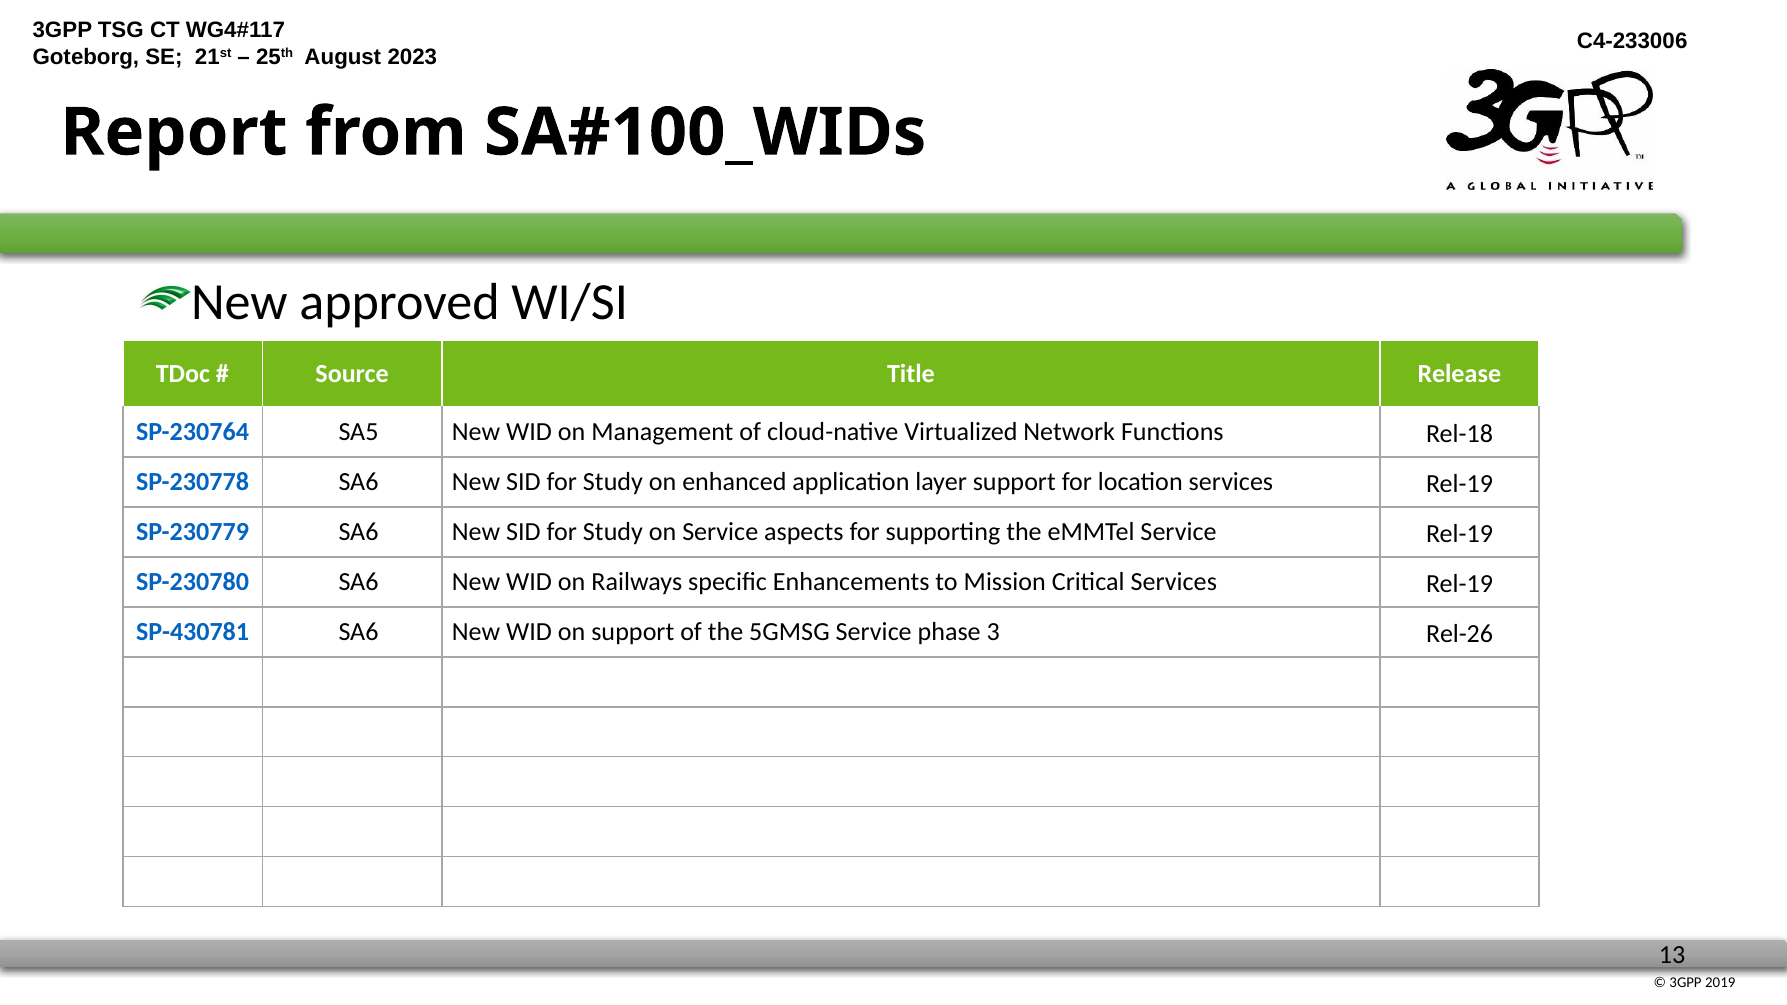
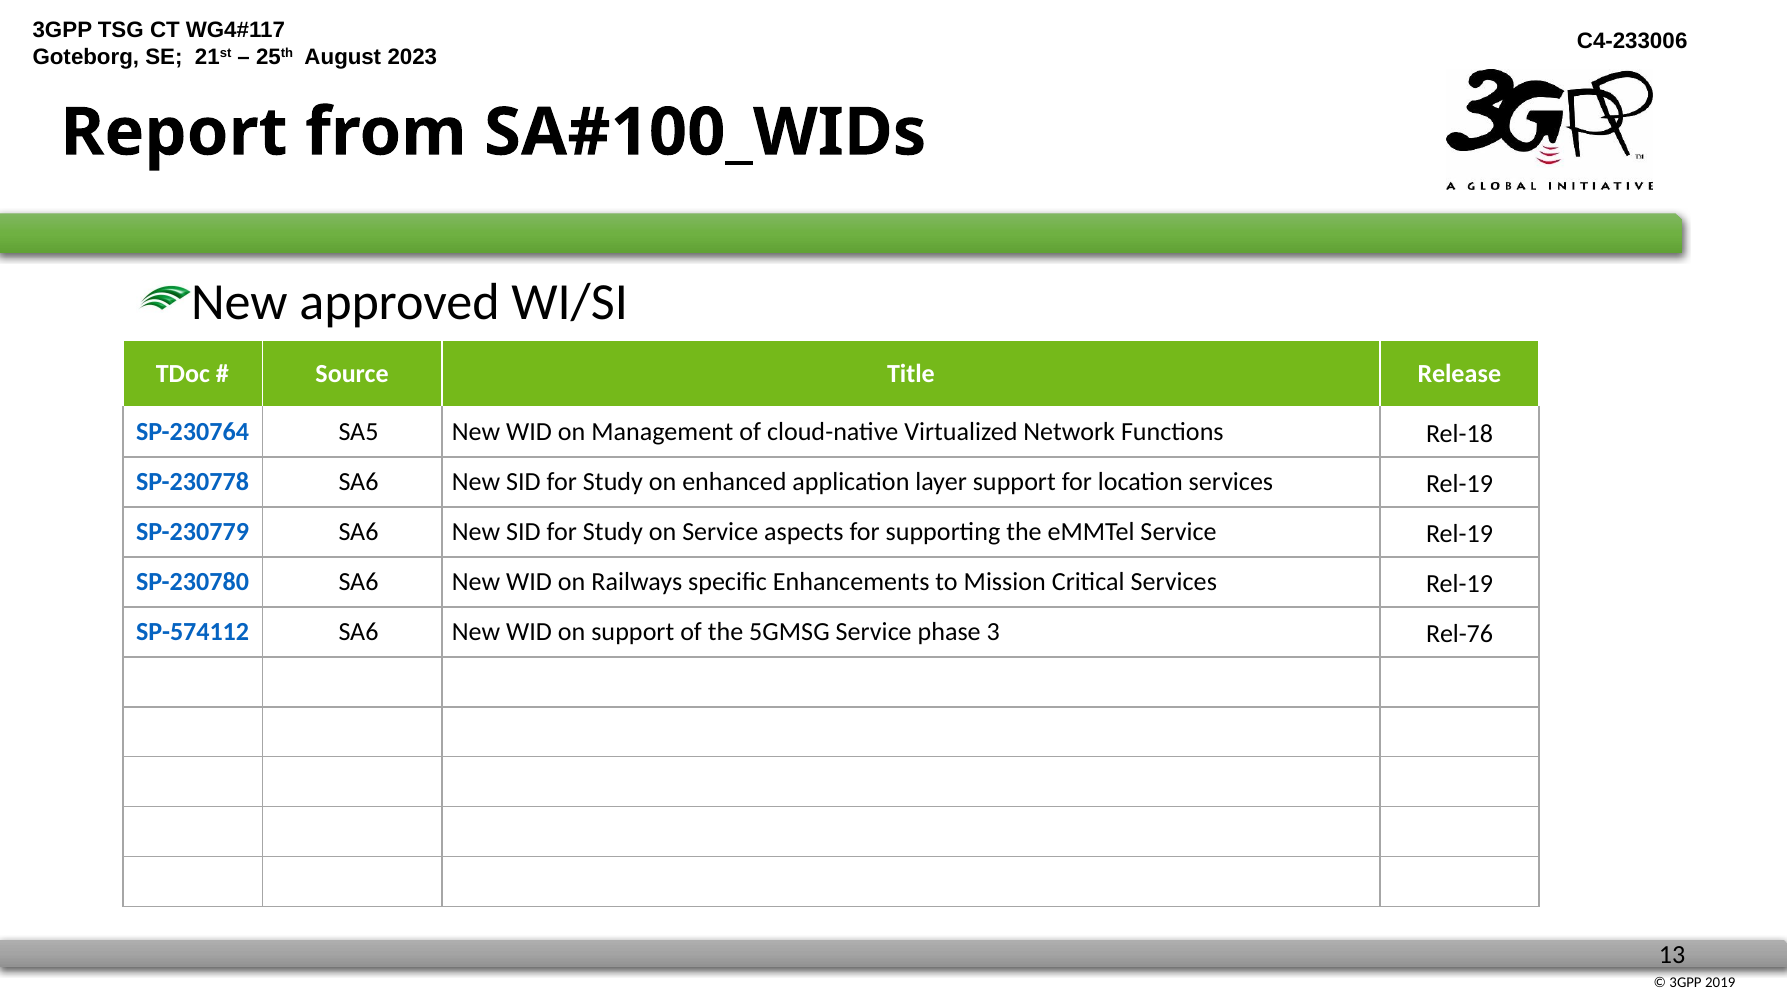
SP-430781: SP-430781 -> SP-574112
Rel-26: Rel-26 -> Rel-76
